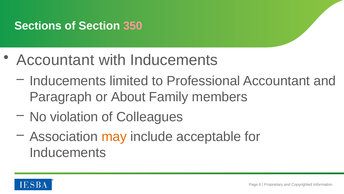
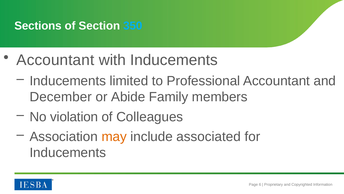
350 colour: pink -> light blue
Paragraph: Paragraph -> December
About: About -> Abide
acceptable: acceptable -> associated
